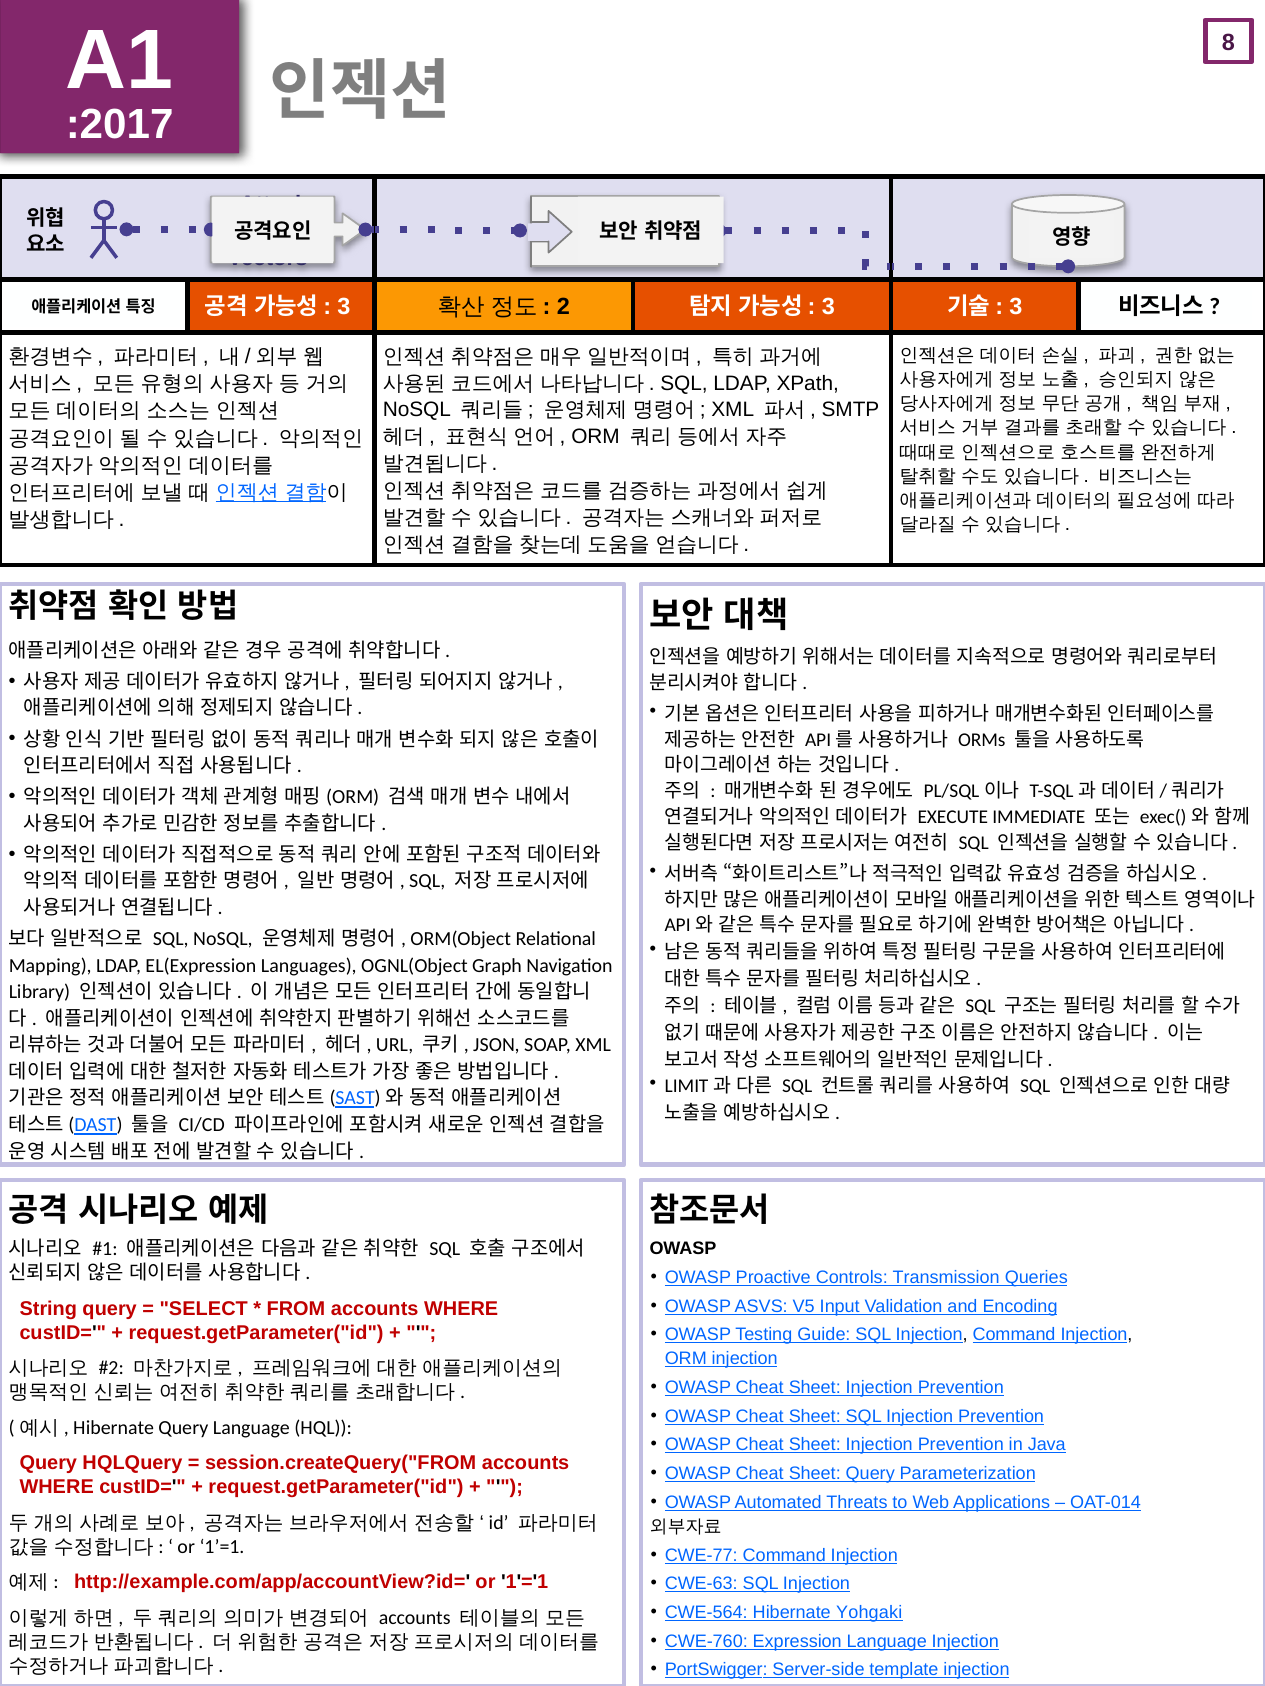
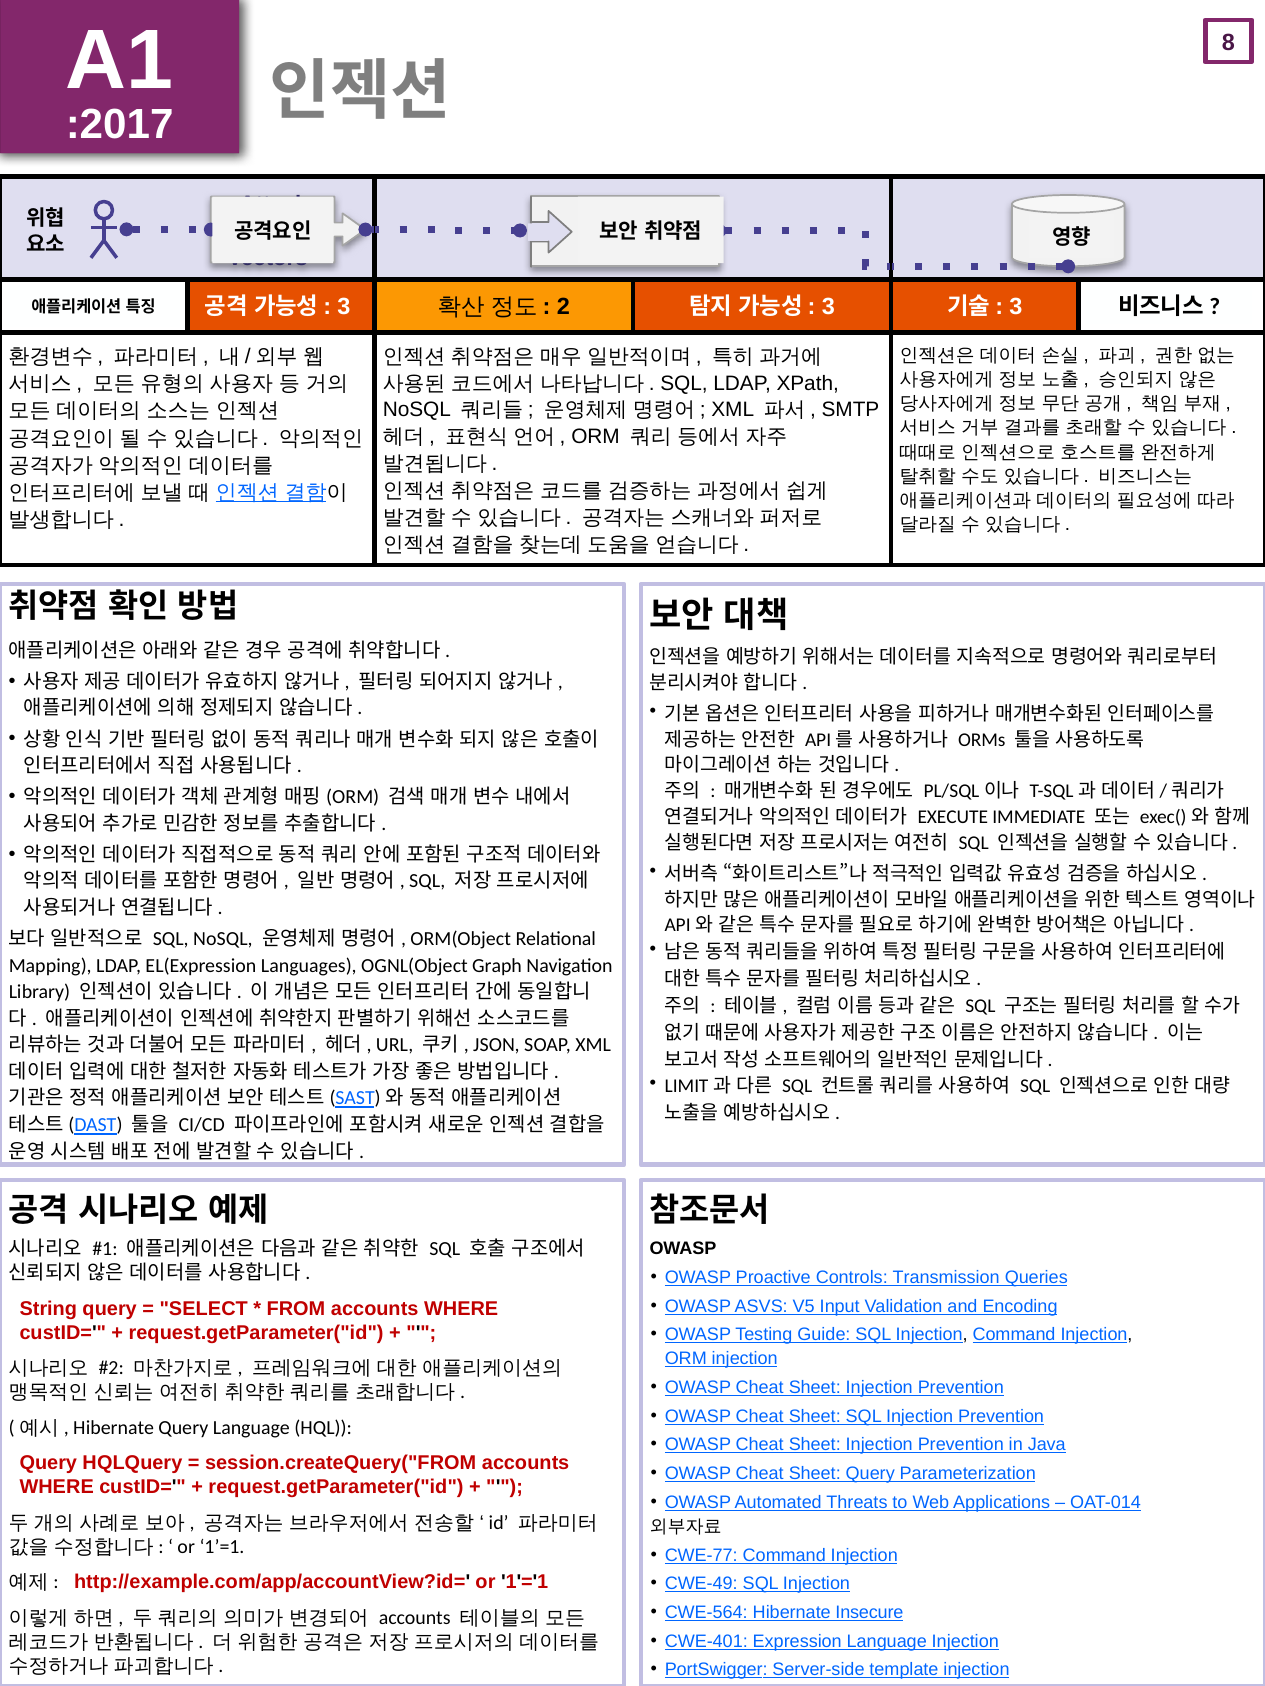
CWE-63: CWE-63 -> CWE-49
Yohgaki: Yohgaki -> Insecure
CWE-760: CWE-760 -> CWE-401
